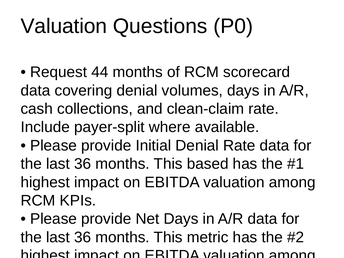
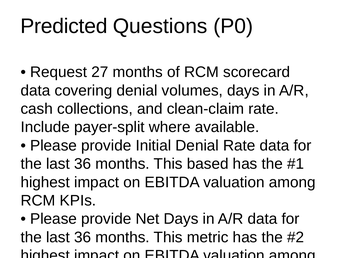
Valuation at (64, 26): Valuation -> Predicted
44: 44 -> 27
